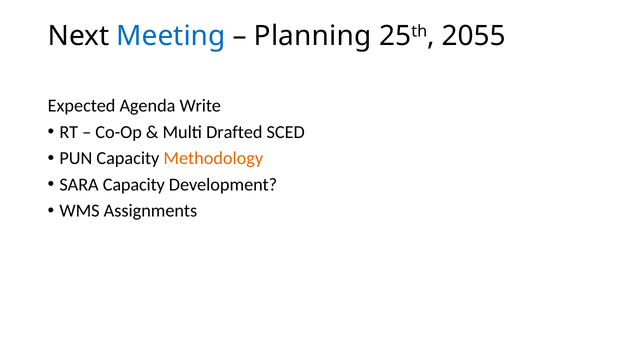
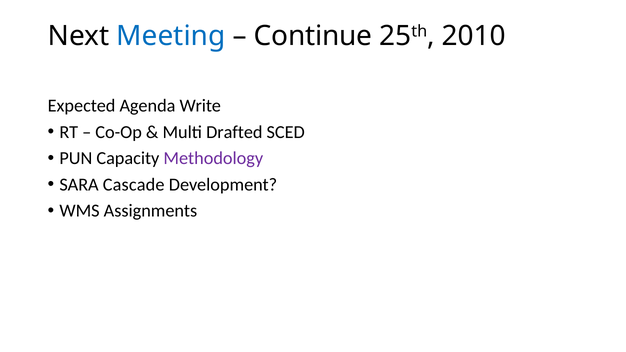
Planning: Planning -> Continue
2055: 2055 -> 2010
Methodology colour: orange -> purple
SARA Capacity: Capacity -> Cascade
